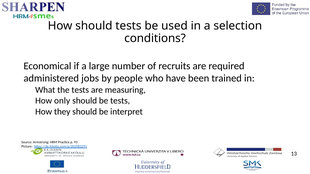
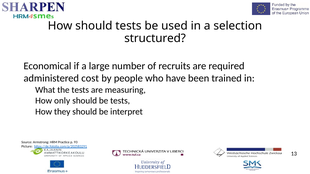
conditions: conditions -> structured
jobs: jobs -> cost
